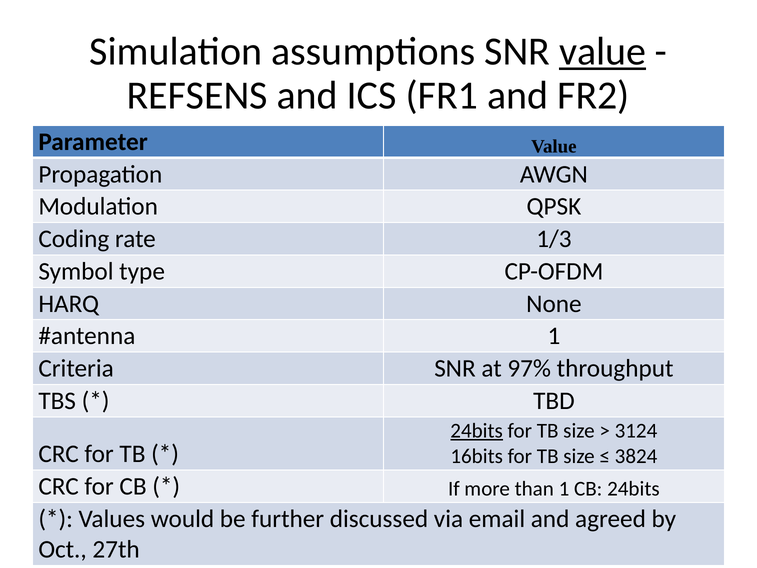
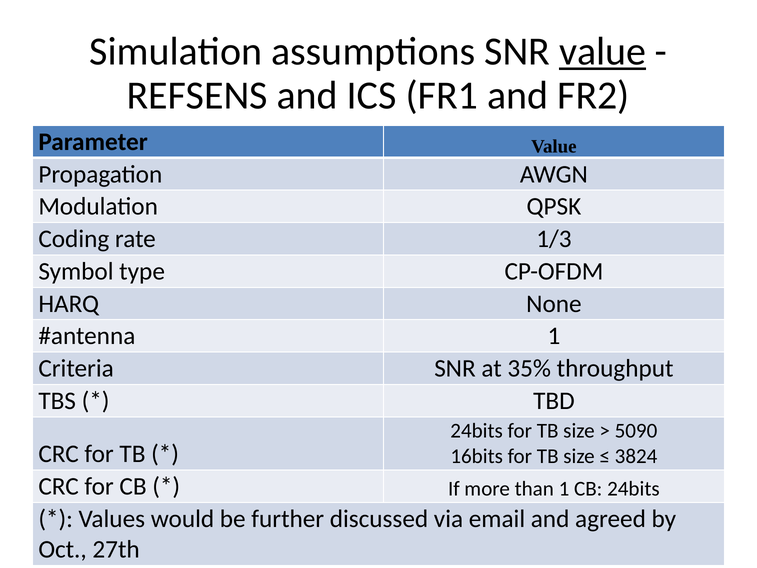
97%: 97% -> 35%
24bits at (477, 431) underline: present -> none
3124: 3124 -> 5090
